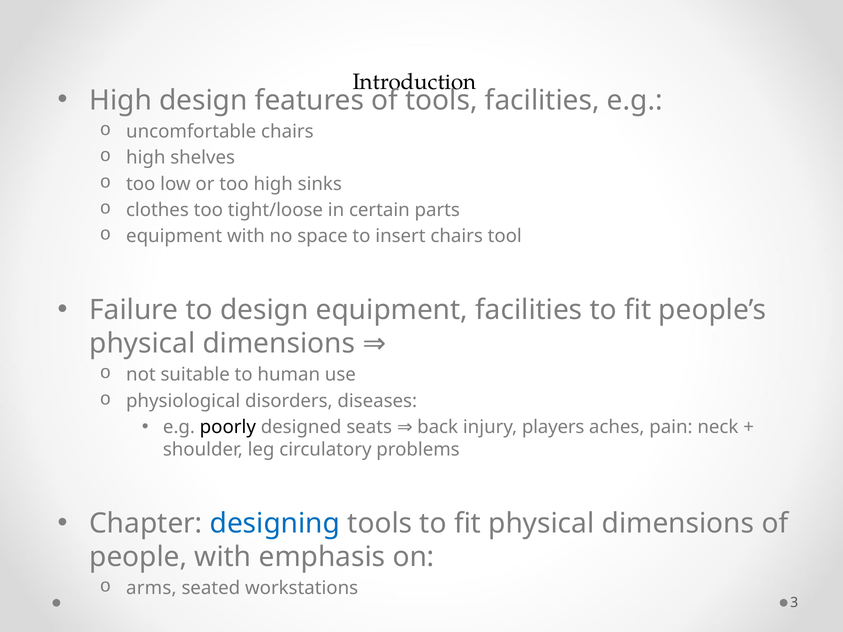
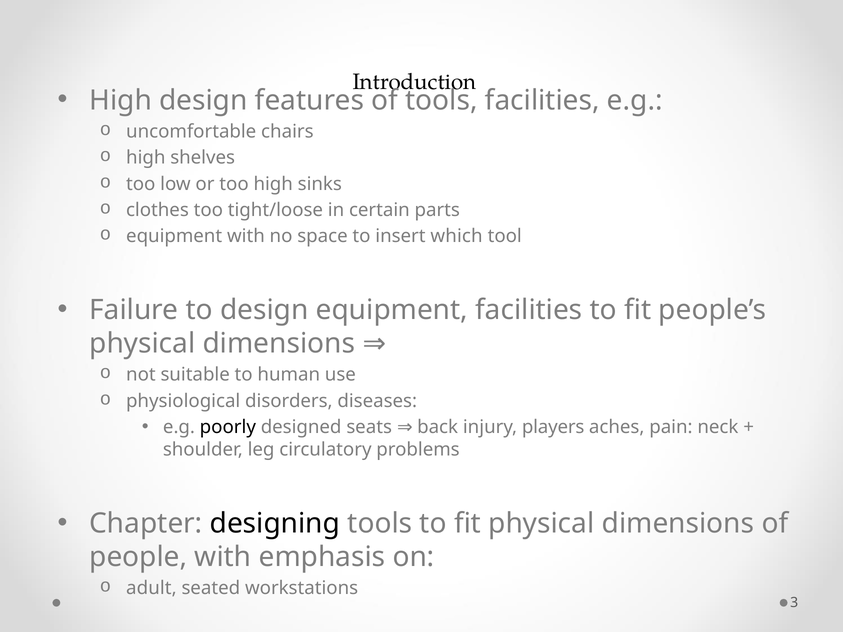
insert chairs: chairs -> which
designing colour: blue -> black
arms: arms -> adult
